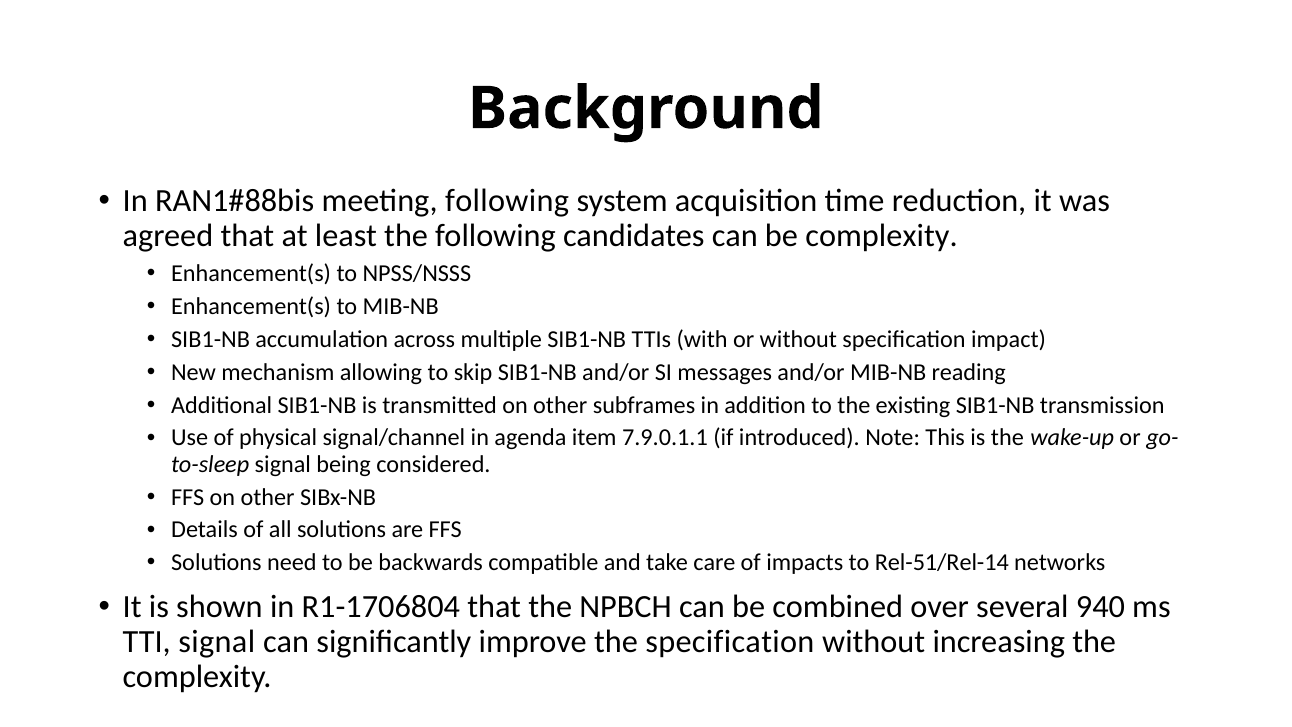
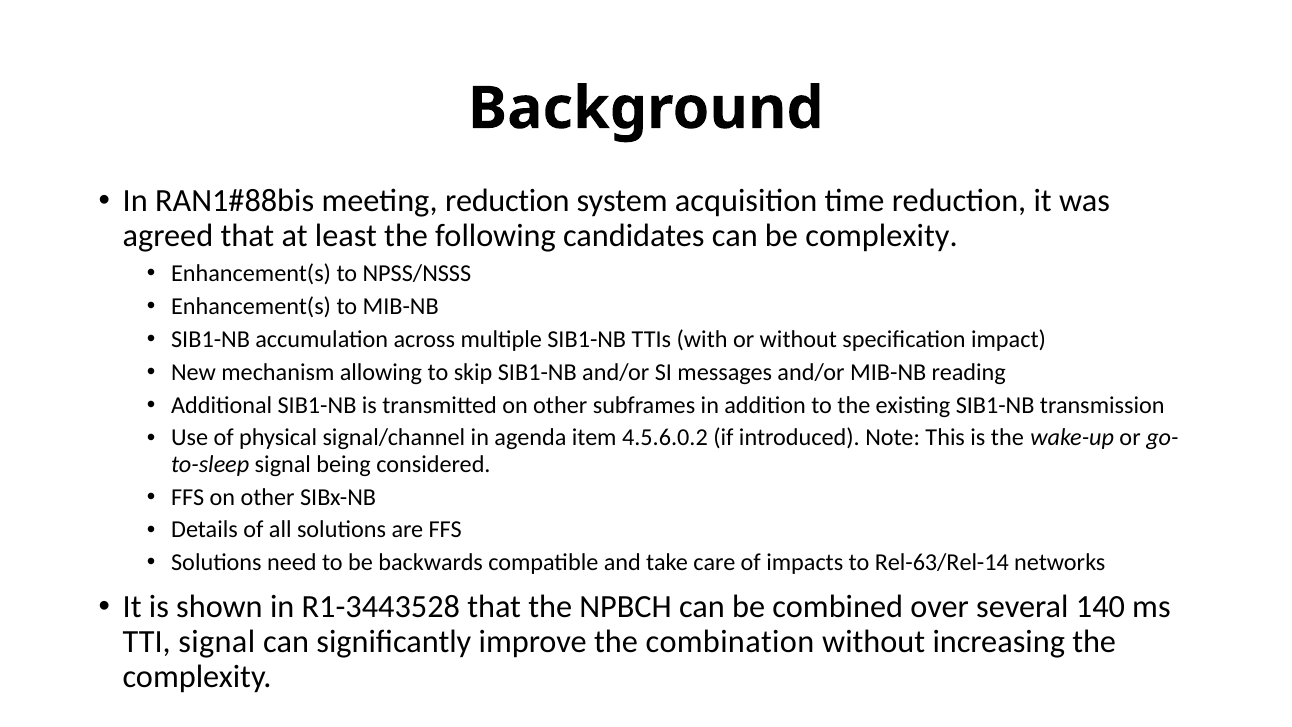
meeting following: following -> reduction
7.9.0.1.1: 7.9.0.1.1 -> 4.5.6.0.2
Rel-51/Rel-14: Rel-51/Rel-14 -> Rel-63/Rel-14
R1-1706804: R1-1706804 -> R1-3443528
940: 940 -> 140
the specification: specification -> combination
